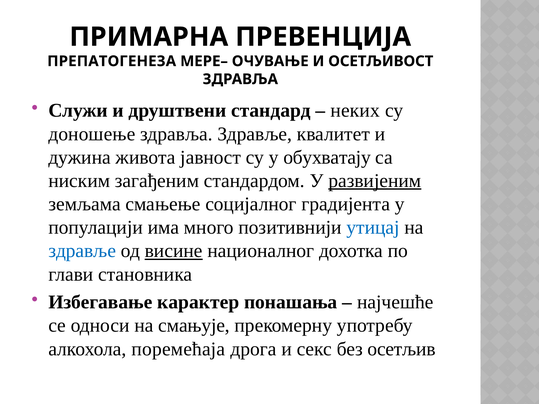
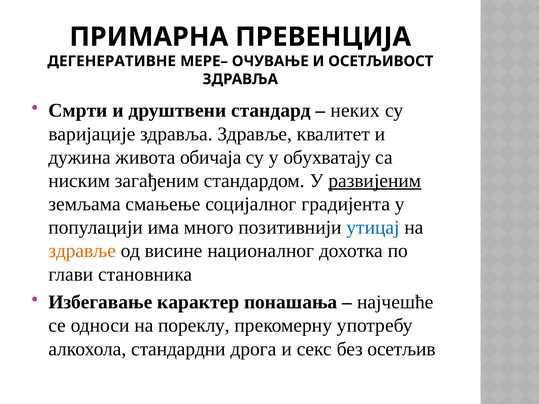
ПРЕПАТОГЕНЕЗА: ПРЕПАТОГЕНЕЗА -> ДЕГЕНЕРАТИВНЕ
Служи: Служи -> Смрти
доношење: доношење -> варијације
јавност: јавност -> обичаја
здравље at (82, 251) colour: blue -> orange
висине underline: present -> none
смањује: смањује -> пореклу
поремећаја: поремећаја -> стандардни
